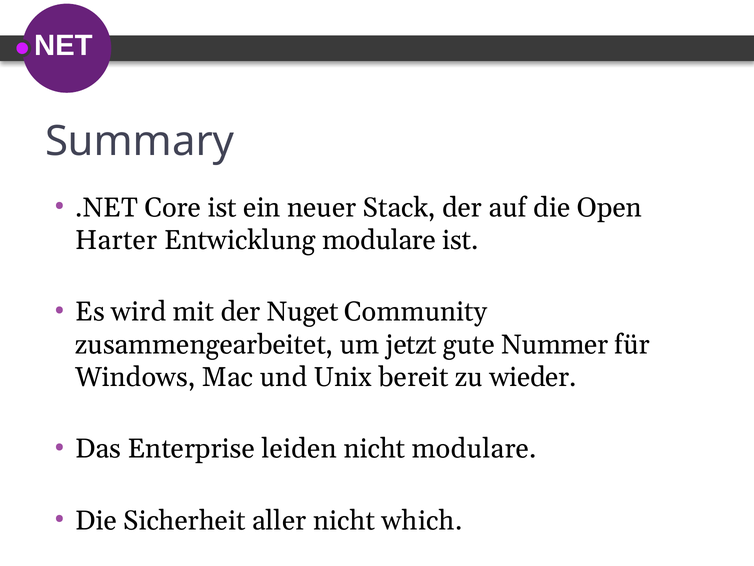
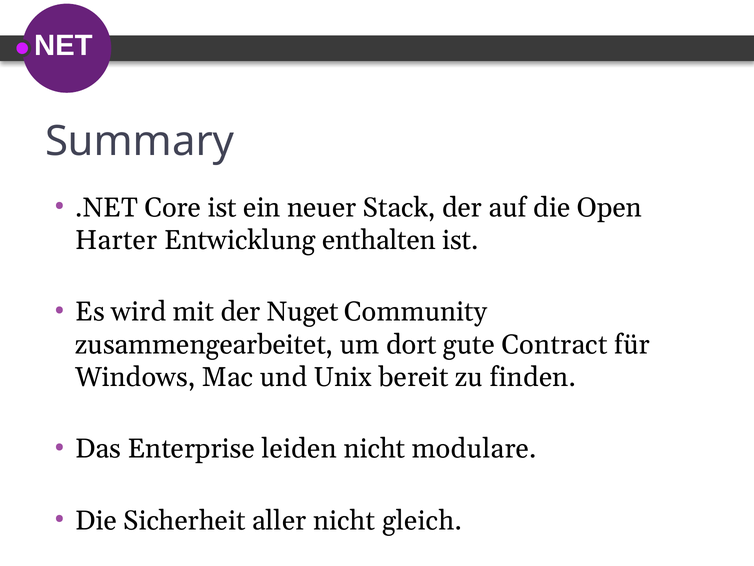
Entwicklung modulare: modulare -> enthalten
jetzt: jetzt -> dort
Nummer: Nummer -> Contract
wieder: wieder -> finden
which: which -> gleich
